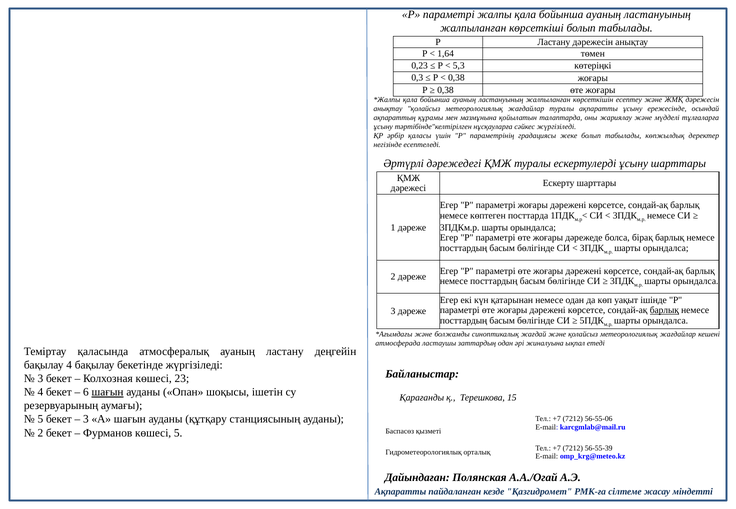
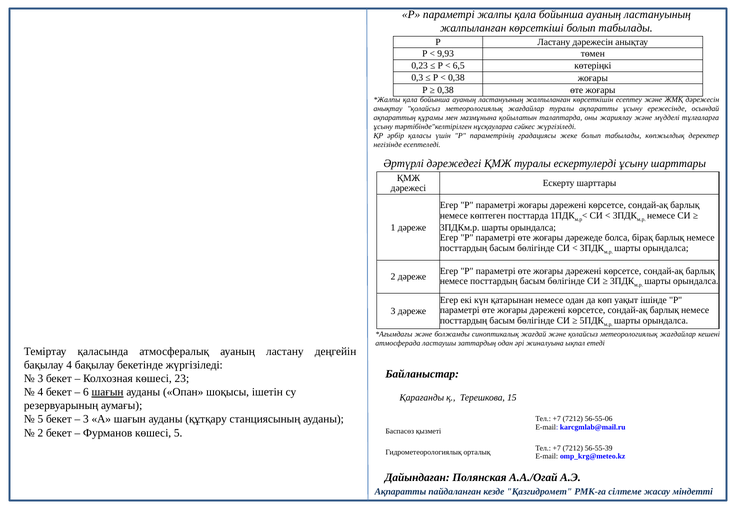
1,64: 1,64 -> 9,93
5,3: 5,3 -> 6,5
барлық at (664, 311) underline: present -> none
